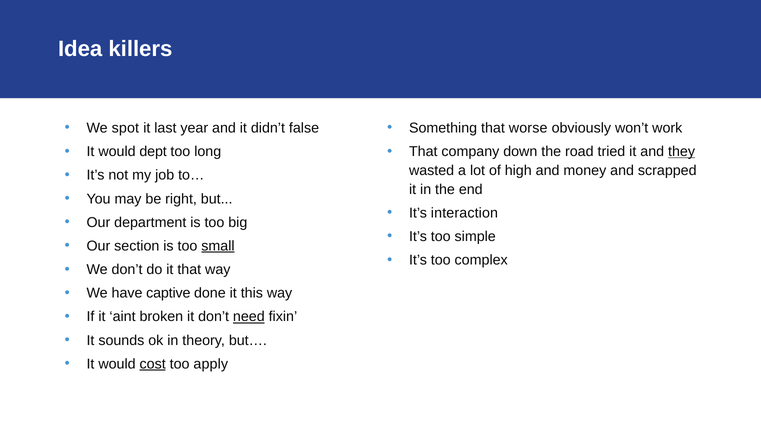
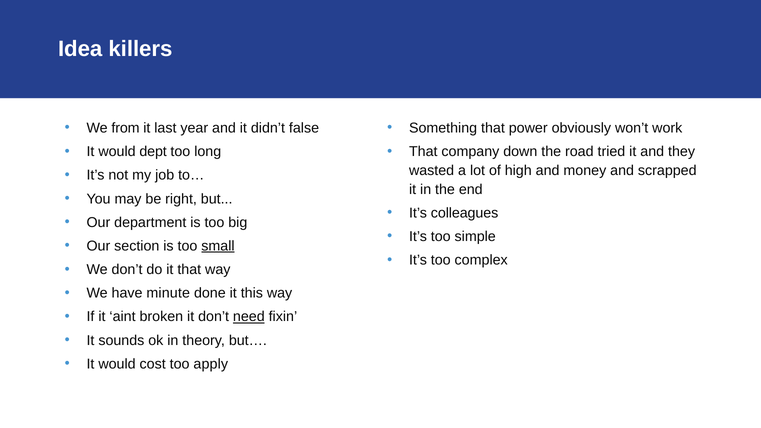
spot: spot -> from
worse: worse -> power
they underline: present -> none
interaction: interaction -> colleagues
captive: captive -> minute
cost underline: present -> none
